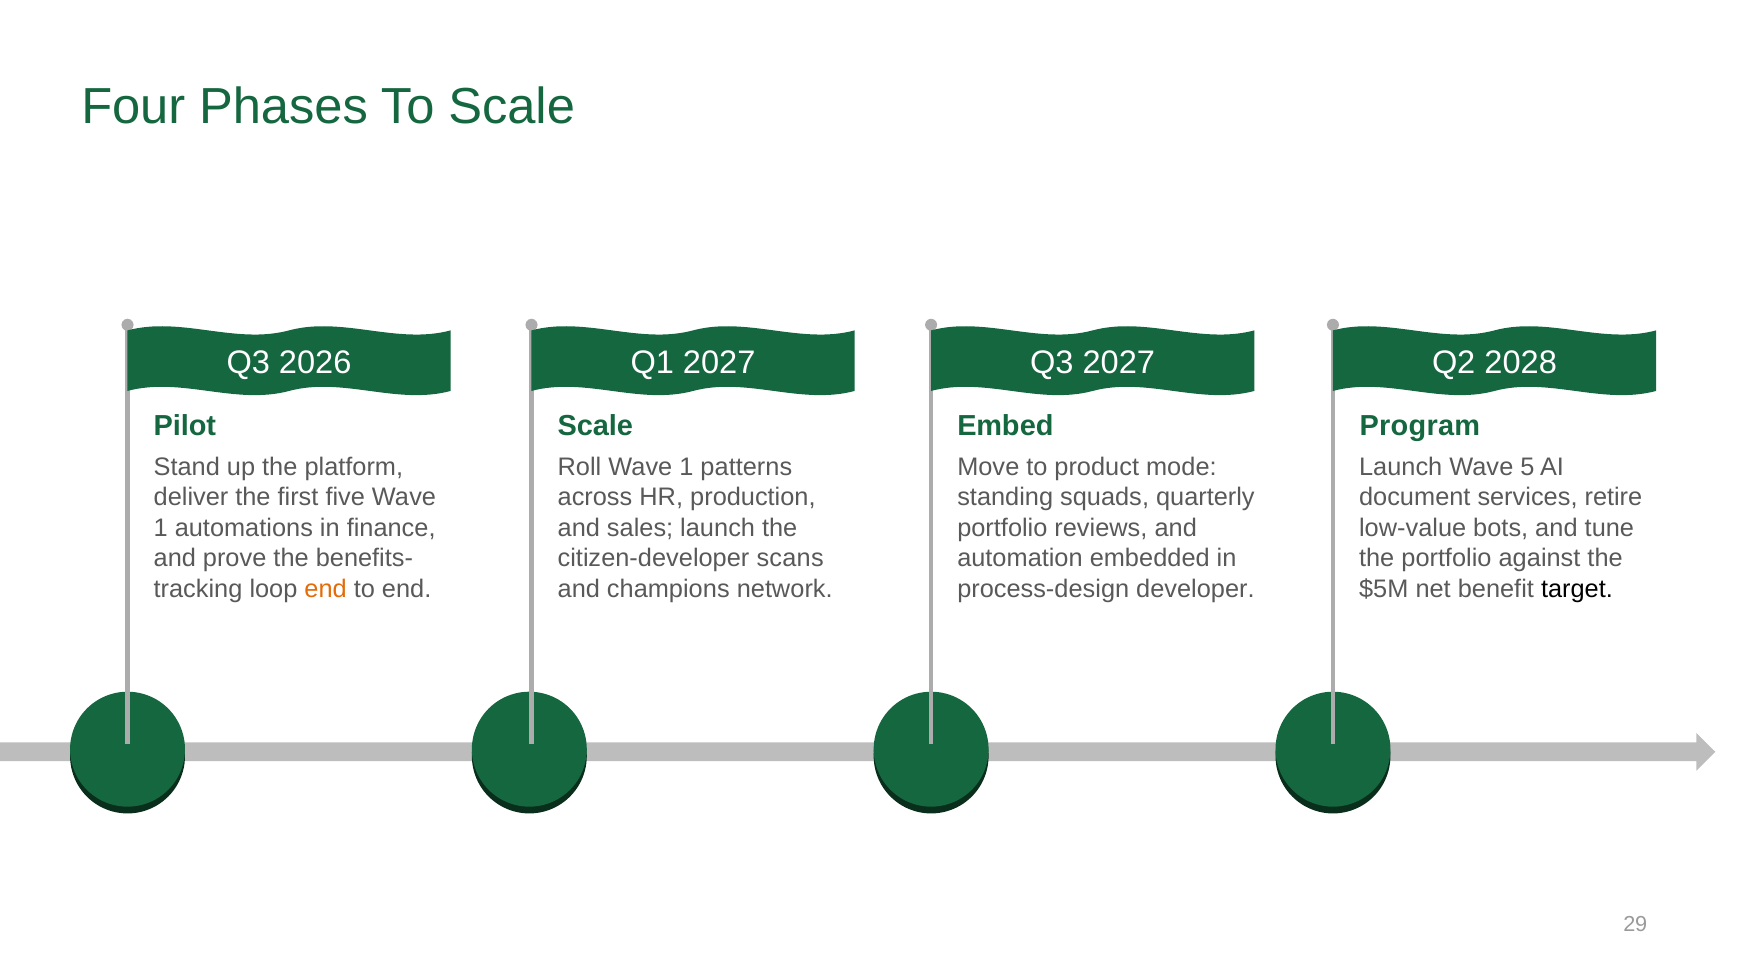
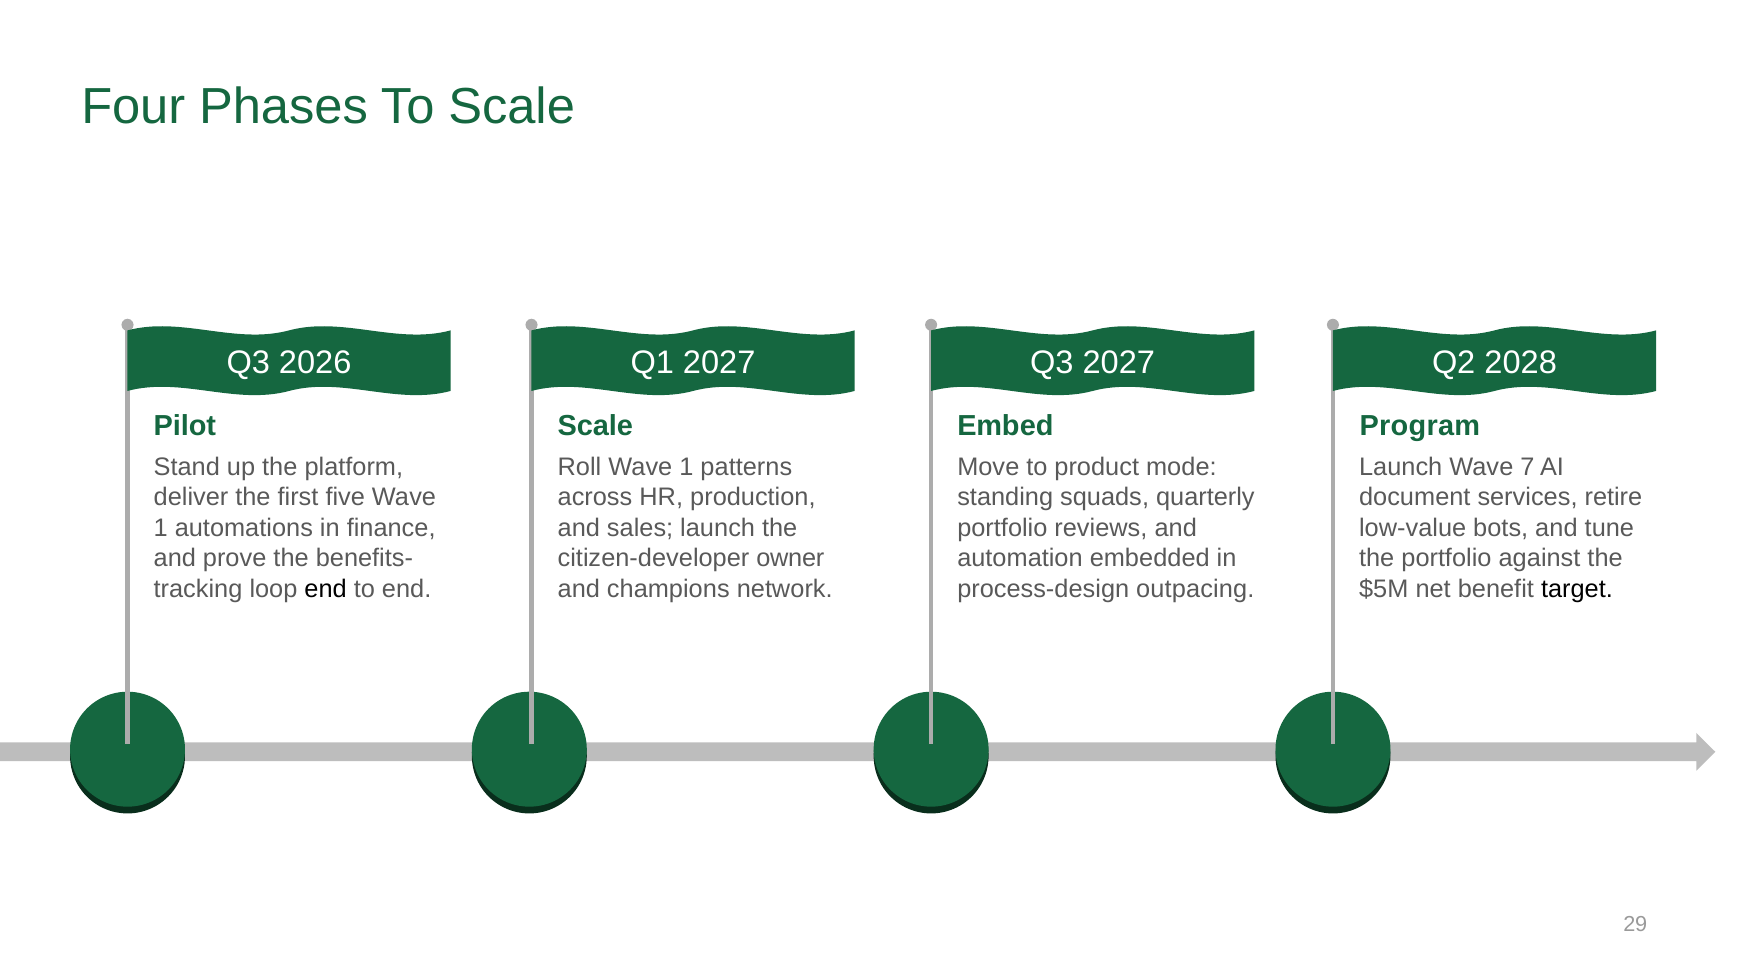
5: 5 -> 7
scans: scans -> owner
end at (326, 589) colour: orange -> black
developer: developer -> outpacing
